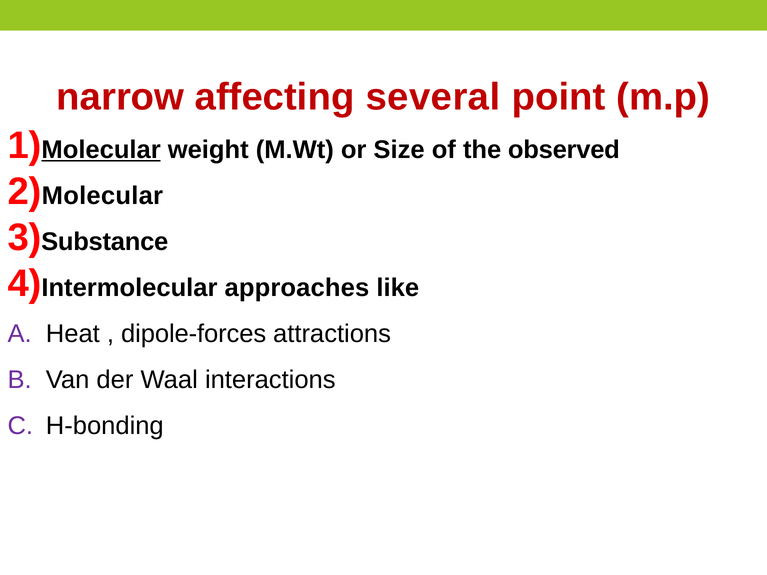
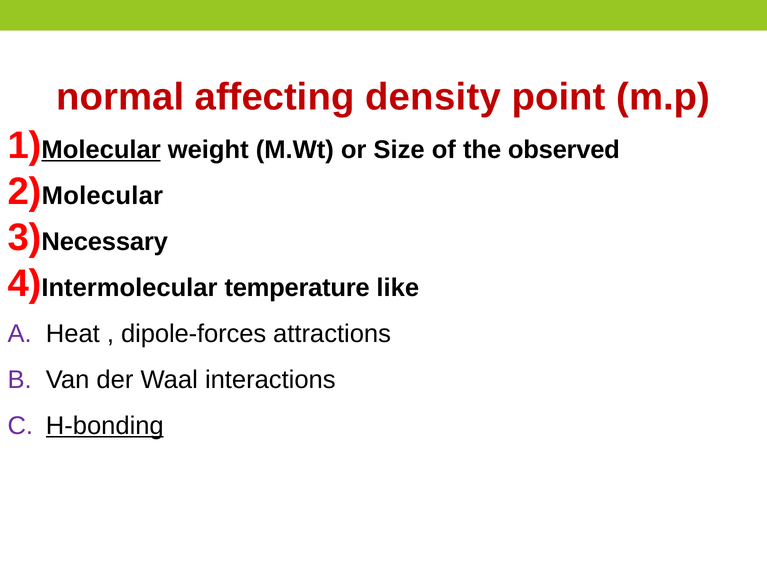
narrow: narrow -> normal
several: several -> density
Substance: Substance -> Necessary
approaches: approaches -> temperature
H-bonding underline: none -> present
